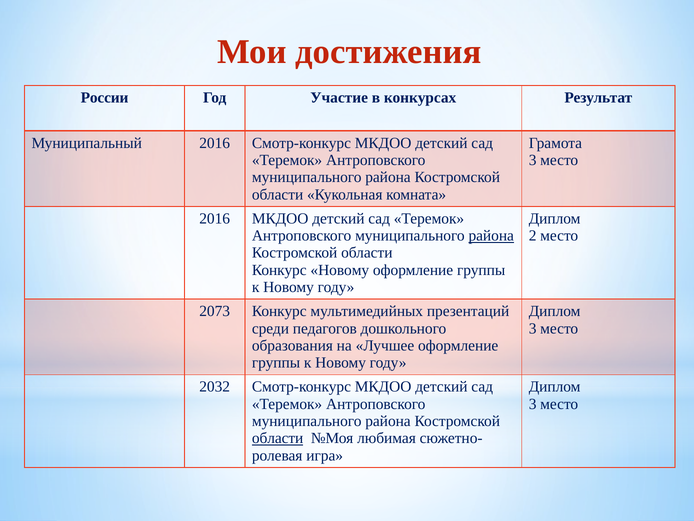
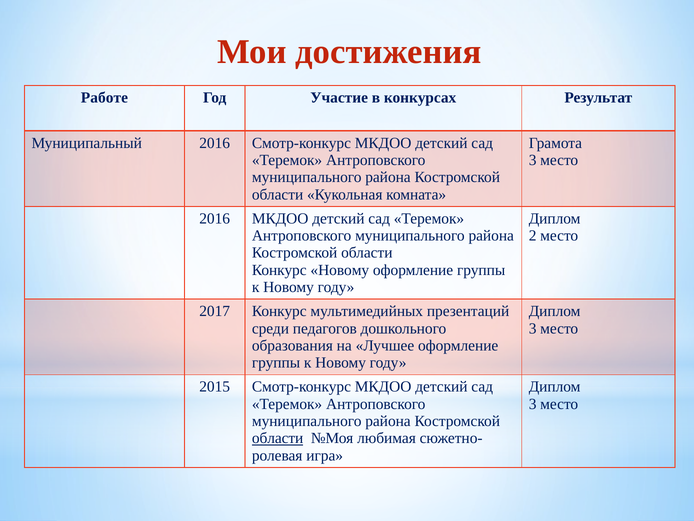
России: России -> Работе
района at (491, 236) underline: present -> none
2073: 2073 -> 2017
2032: 2032 -> 2015
